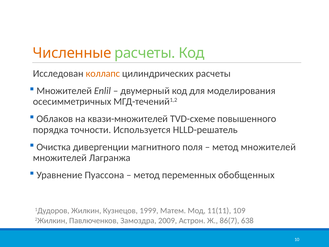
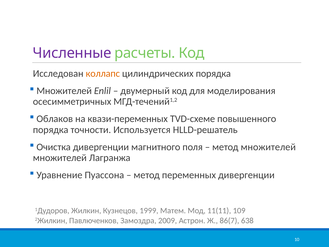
Численные colour: orange -> purple
цилиндрических расчеты: расчеты -> порядка
квази-множителей: квази-множителей -> квази-переменных
переменных обобщенных: обобщенных -> дивергенции
